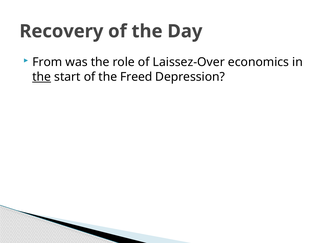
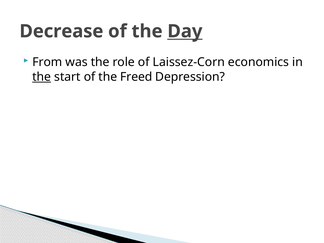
Recovery: Recovery -> Decrease
Day underline: none -> present
Laissez-Over: Laissez-Over -> Laissez-Corn
